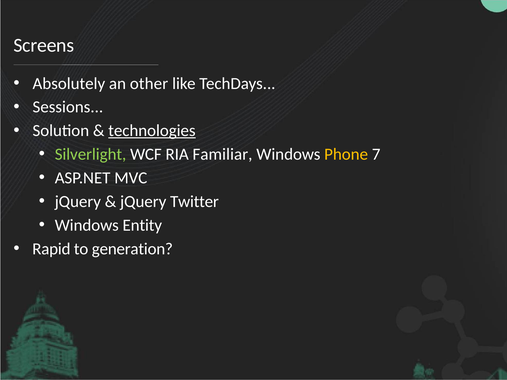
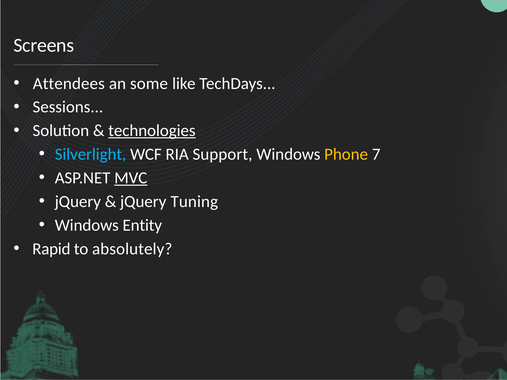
Absolutely: Absolutely -> Attendees
other: other -> some
Silverlight colour: light green -> light blue
Familiar: Familiar -> Support
MVC underline: none -> present
Twitter: Twitter -> Tuning
generation: generation -> absolutely
